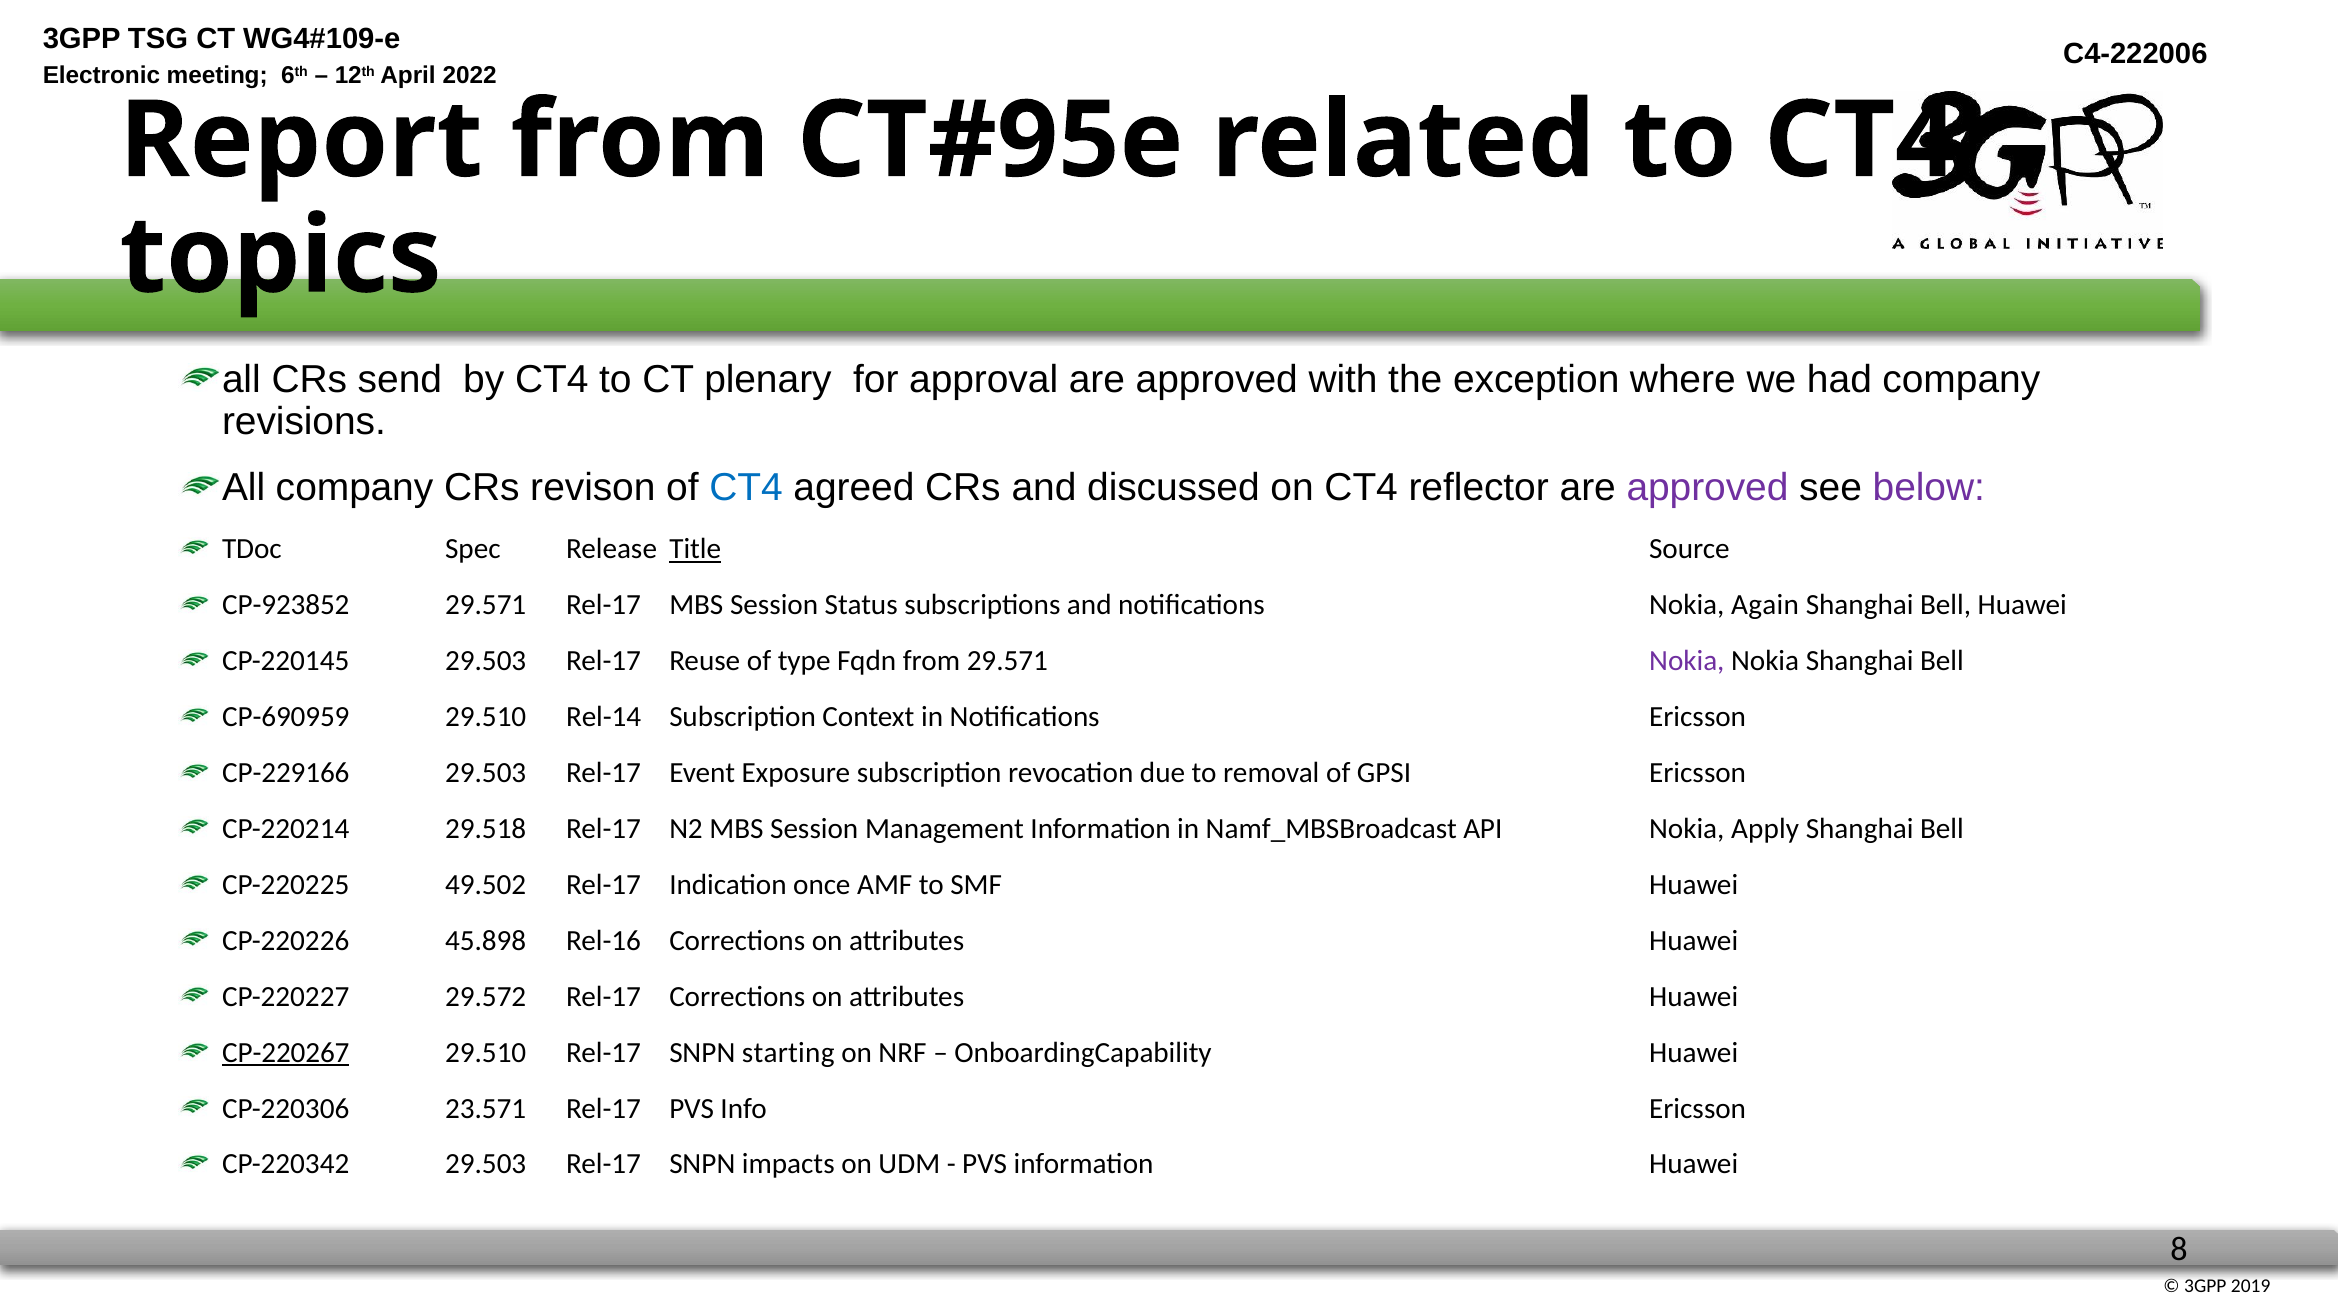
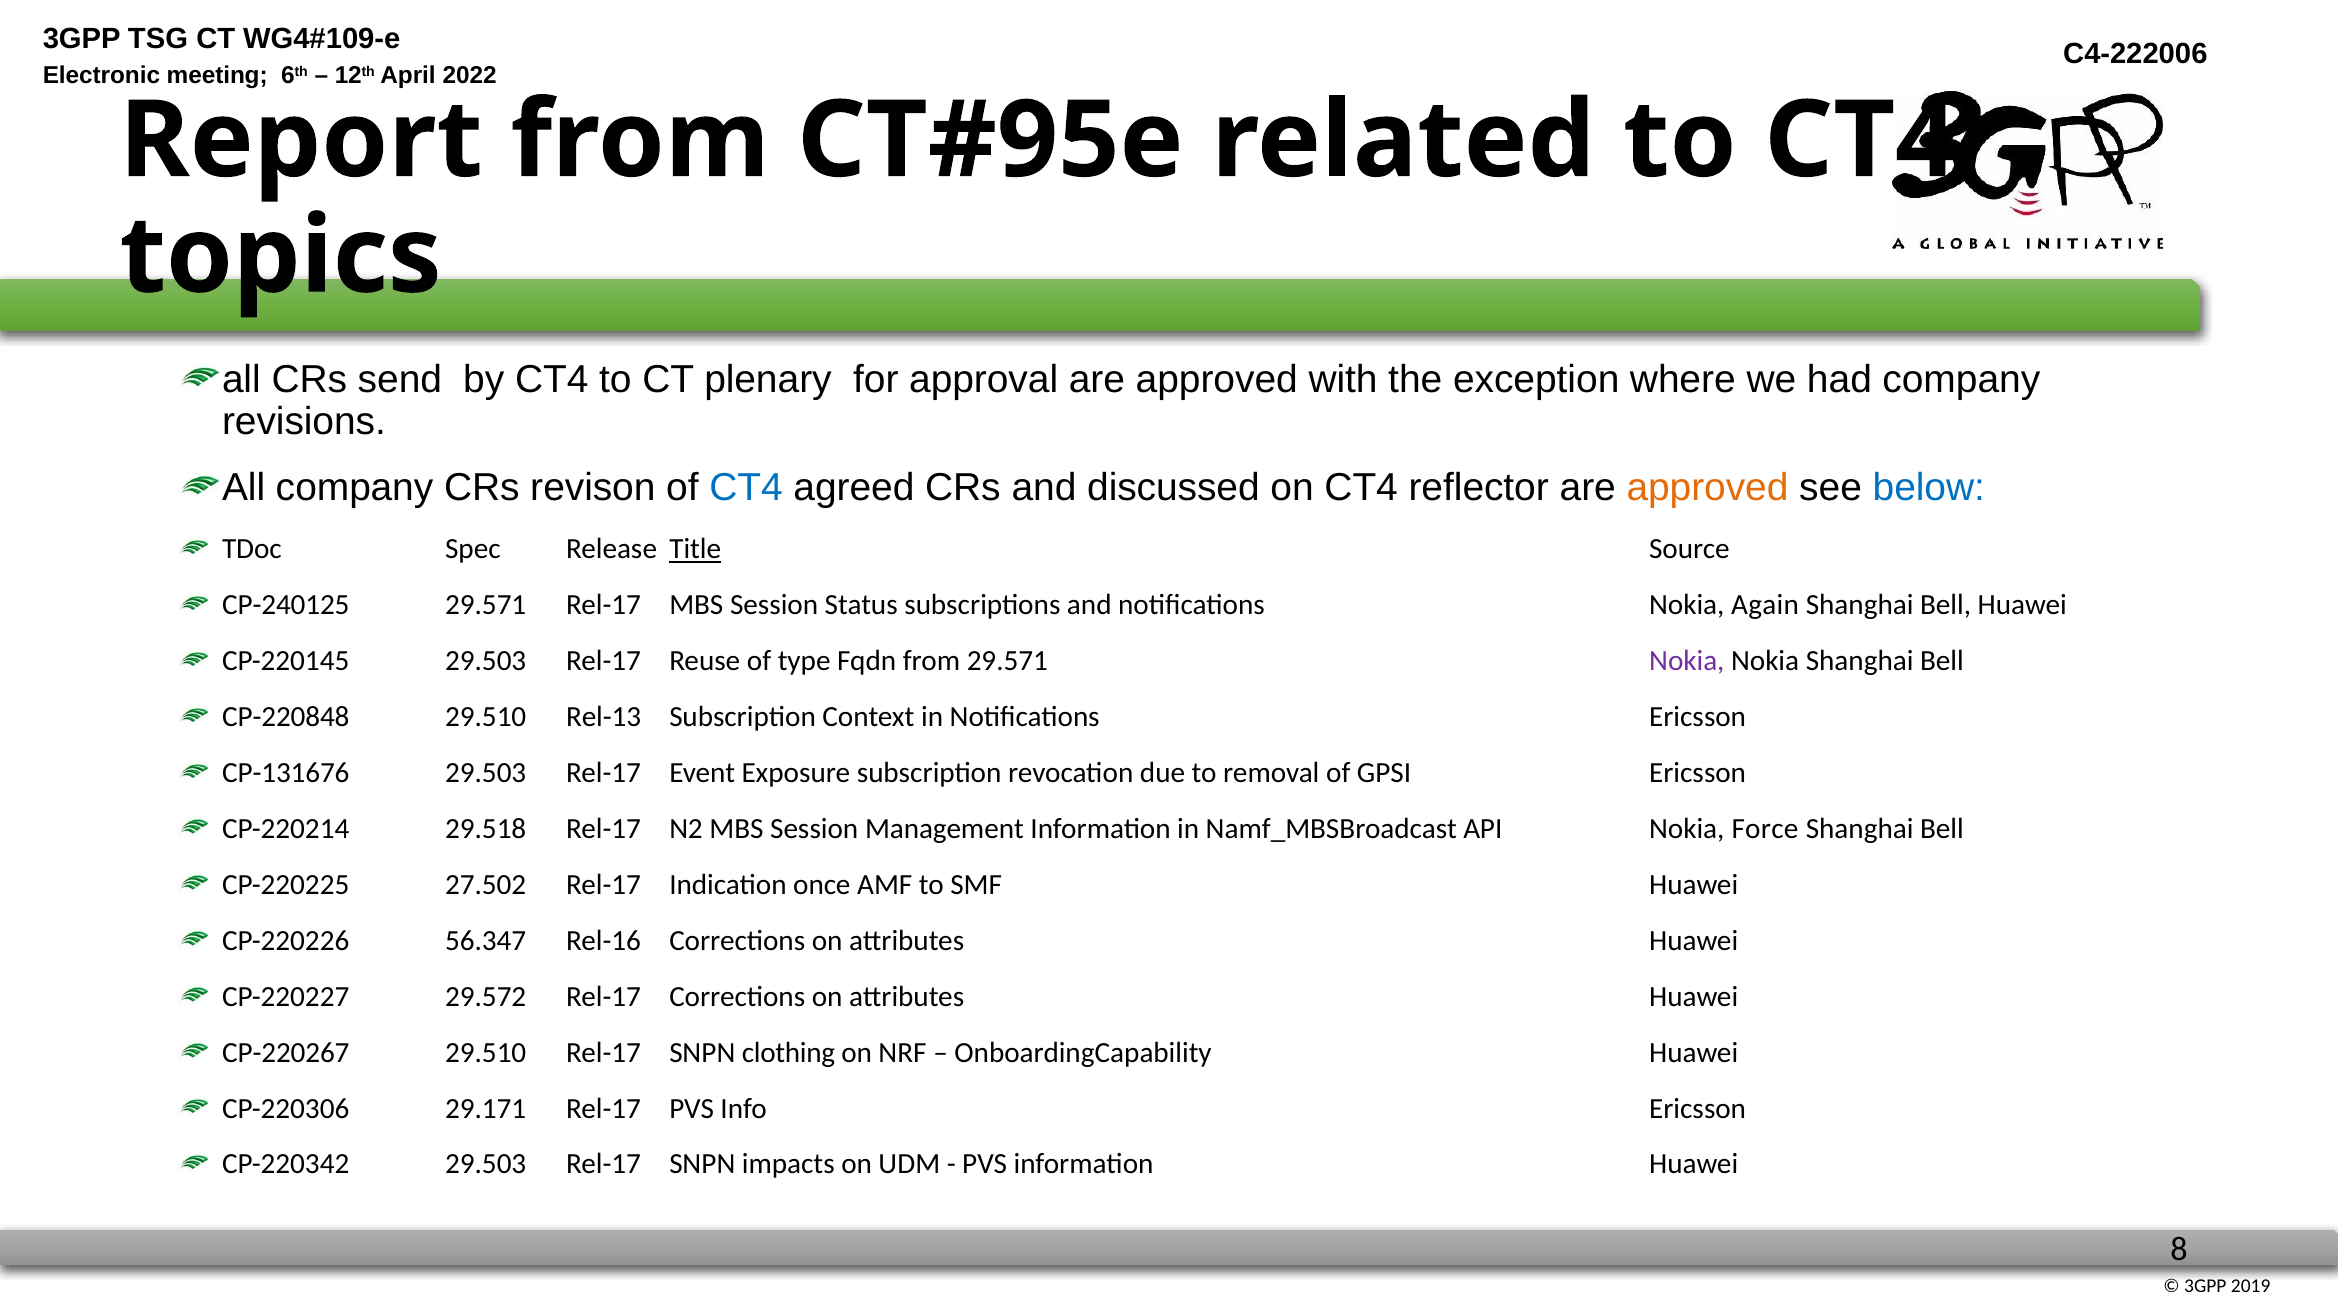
approved at (1708, 488) colour: purple -> orange
below colour: purple -> blue
CP-923852: CP-923852 -> CP-240125
CP-690959: CP-690959 -> CP-220848
Rel-14: Rel-14 -> Rel-13
CP-229166: CP-229166 -> CP-131676
Apply: Apply -> Force
49.502: 49.502 -> 27.502
45.898: 45.898 -> 56.347
CP-220267 underline: present -> none
starting: starting -> clothing
23.571: 23.571 -> 29.171
